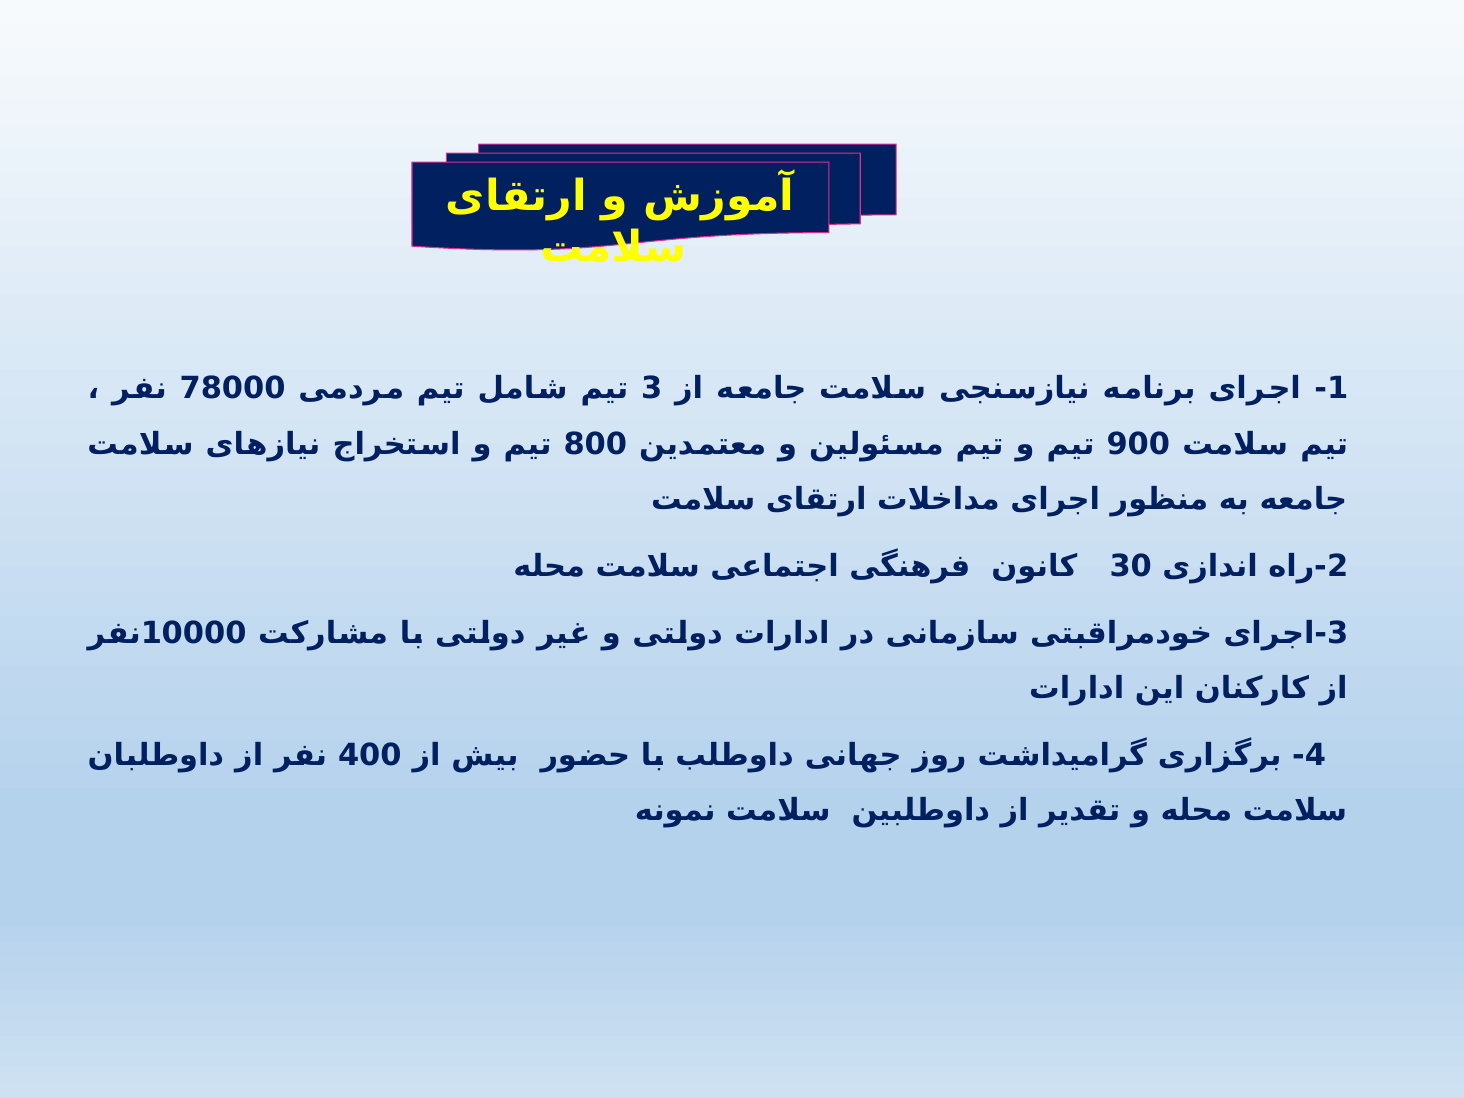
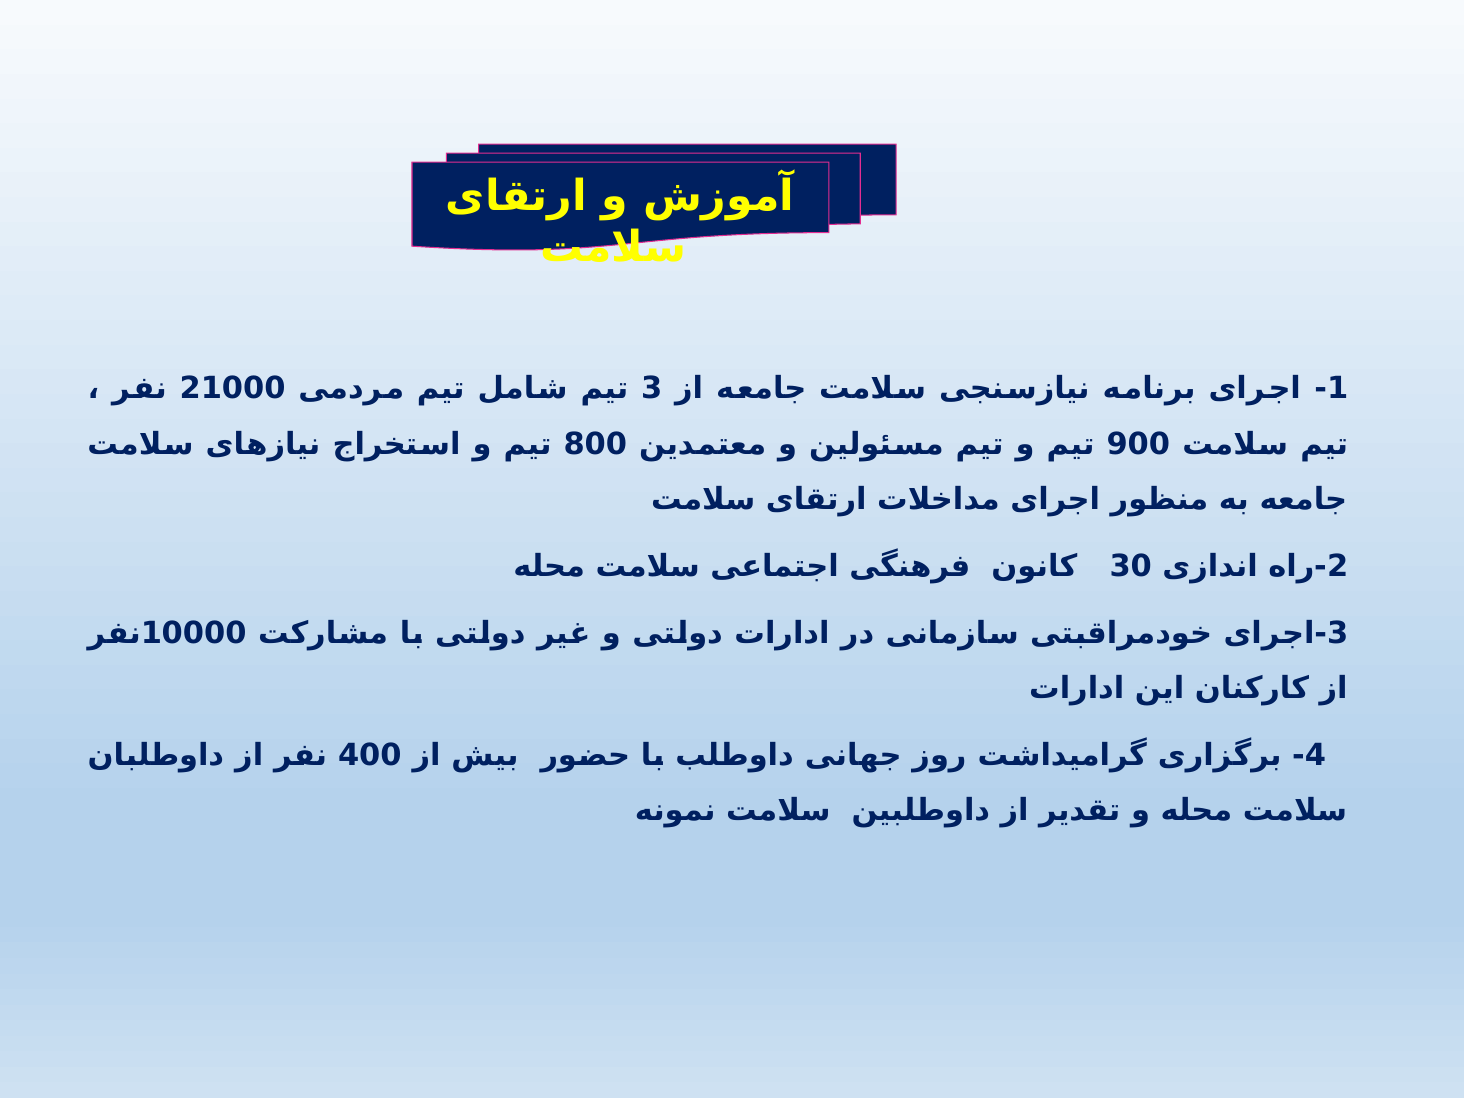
78000: 78000 -> 21000
